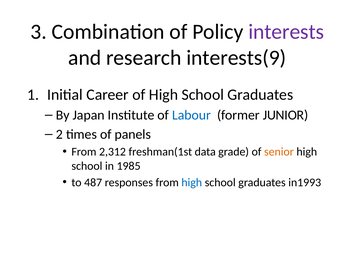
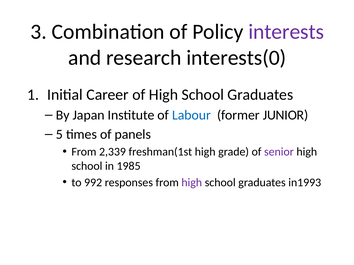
interests(9: interests(9 -> interests(0
2: 2 -> 5
2,312: 2,312 -> 2,339
freshman(1st data: data -> high
senior colour: orange -> purple
487: 487 -> 992
high at (192, 183) colour: blue -> purple
